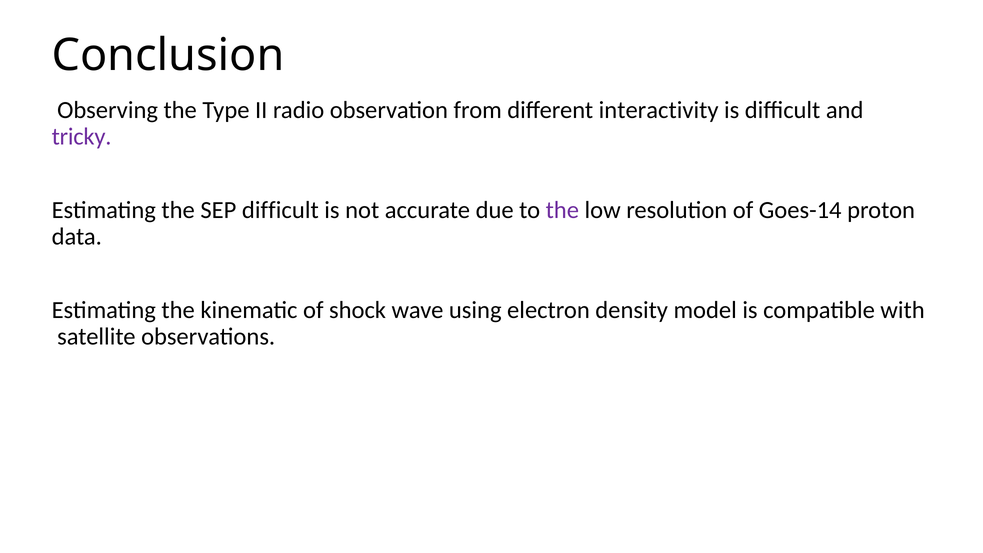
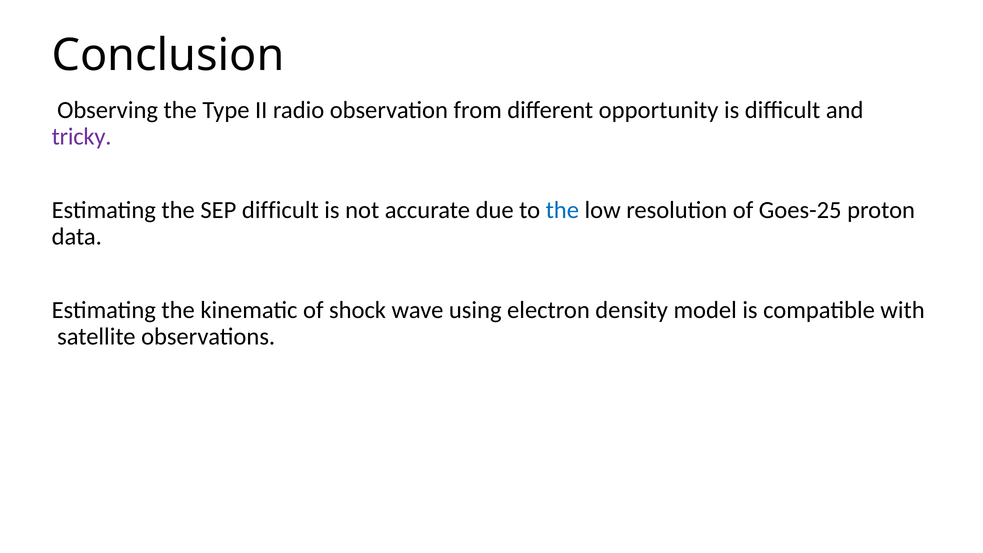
interactivity: interactivity -> opportunity
the at (562, 210) colour: purple -> blue
Goes-14: Goes-14 -> Goes-25
